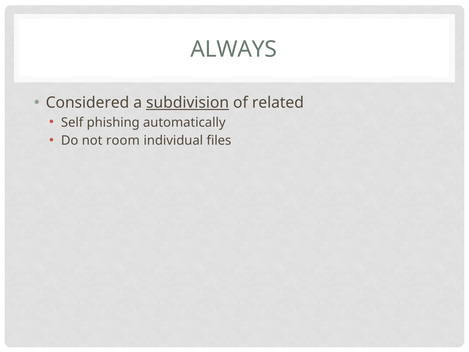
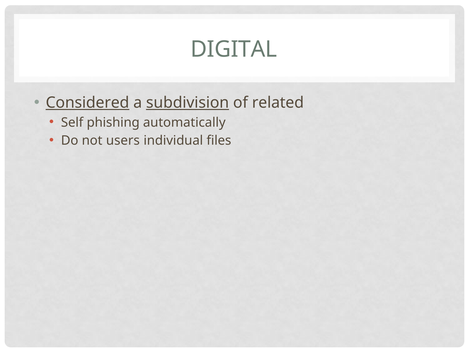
ALWAYS: ALWAYS -> DIGITAL
Considered underline: none -> present
room: room -> users
